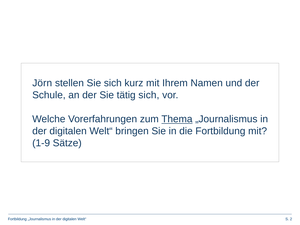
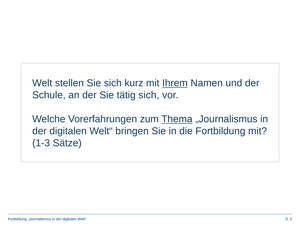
Jörn: Jörn -> Welt
Ihrem underline: none -> present
1-9: 1-9 -> 1-3
